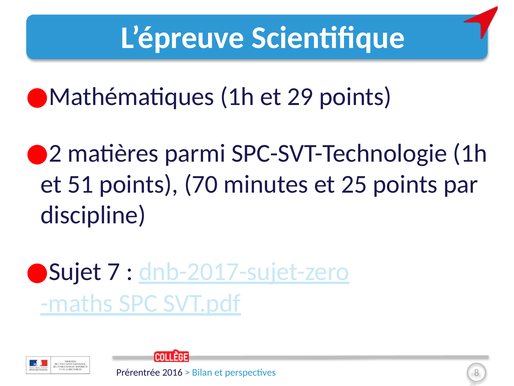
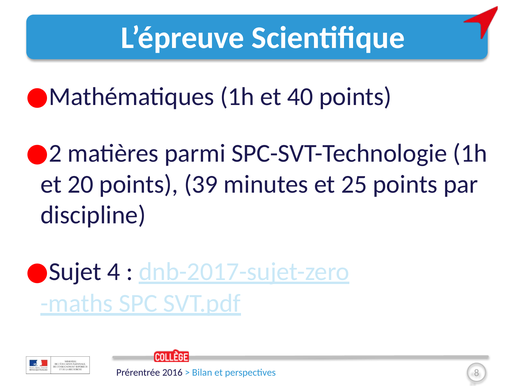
29: 29 -> 40
51: 51 -> 20
70: 70 -> 39
7: 7 -> 4
